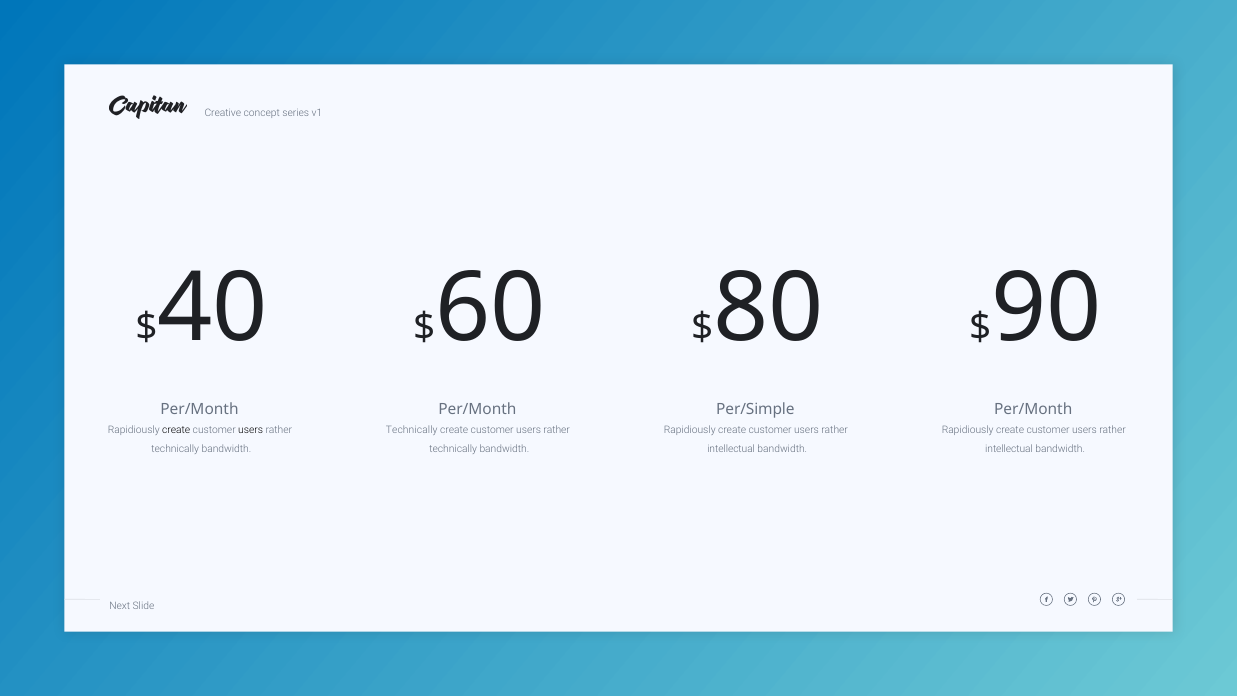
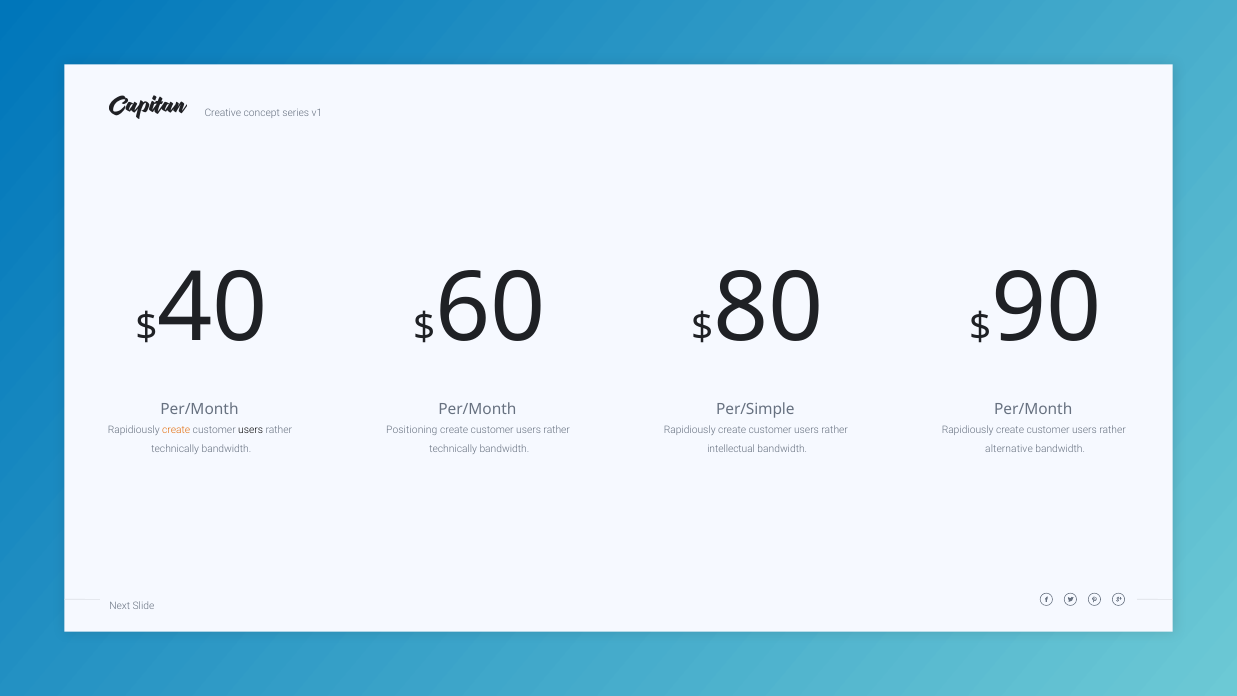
create at (176, 430) colour: black -> orange
Technically at (412, 430): Technically -> Positioning
intellectual at (1009, 449): intellectual -> alternative
